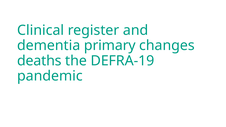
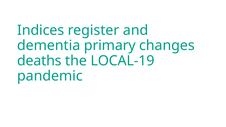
Clinical: Clinical -> Indices
DEFRA-19: DEFRA-19 -> LOCAL-19
